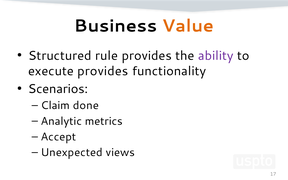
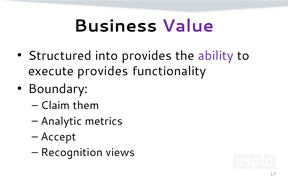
Value colour: orange -> purple
rule: rule -> into
Scenarios: Scenarios -> Boundary
done: done -> them
Unexpected: Unexpected -> Recognition
